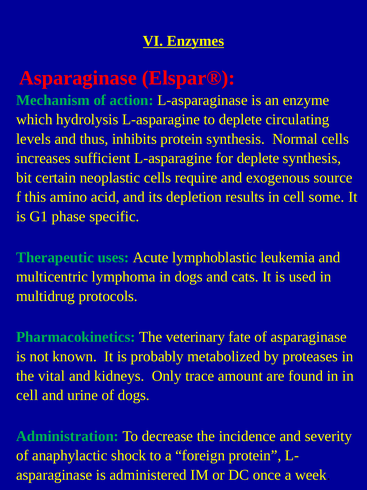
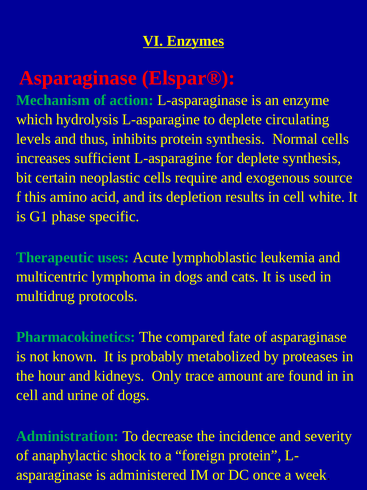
some: some -> white
veterinary: veterinary -> compared
vital: vital -> hour
